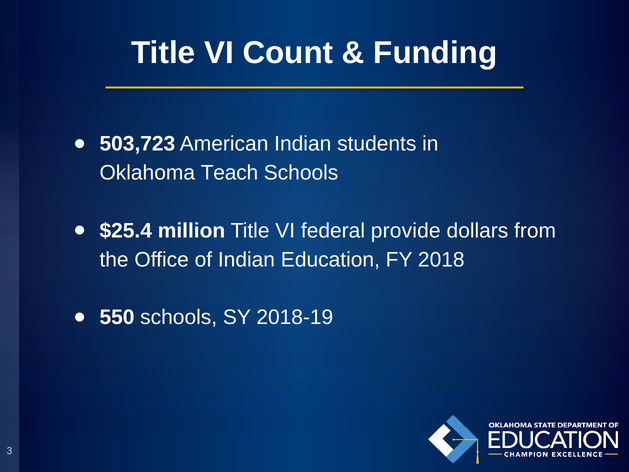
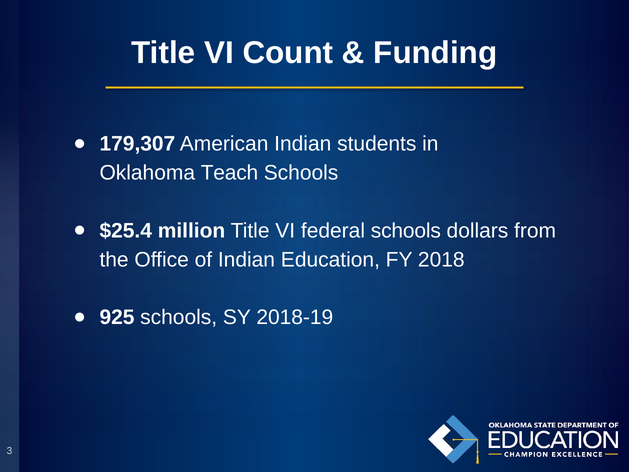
503,723: 503,723 -> 179,307
federal provide: provide -> schools
550: 550 -> 925
